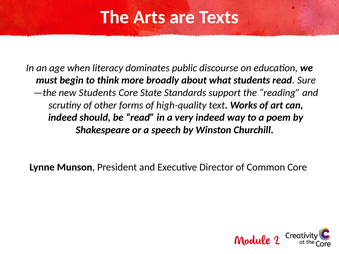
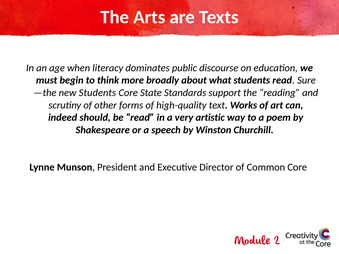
very indeed: indeed -> artistic
